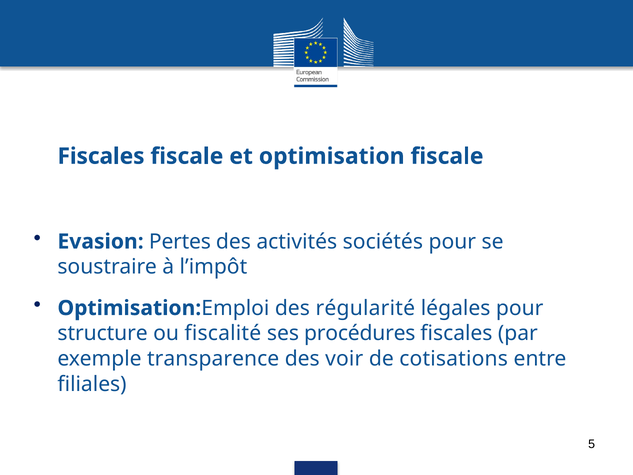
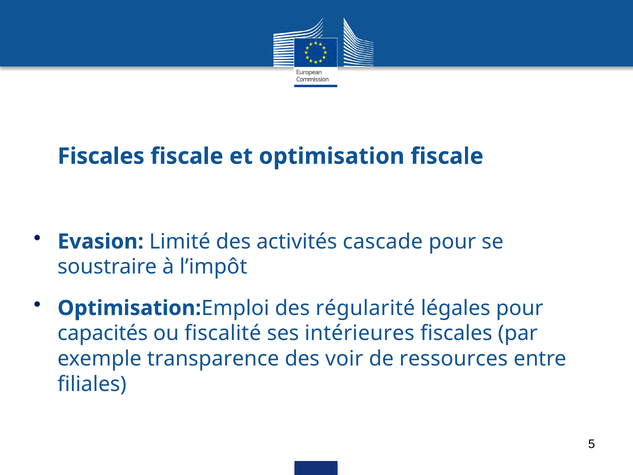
Pertes: Pertes -> Limité
sociétés: sociétés -> cascade
structure: structure -> capacités
procédures: procédures -> intérieures
cotisations: cotisations -> ressources
